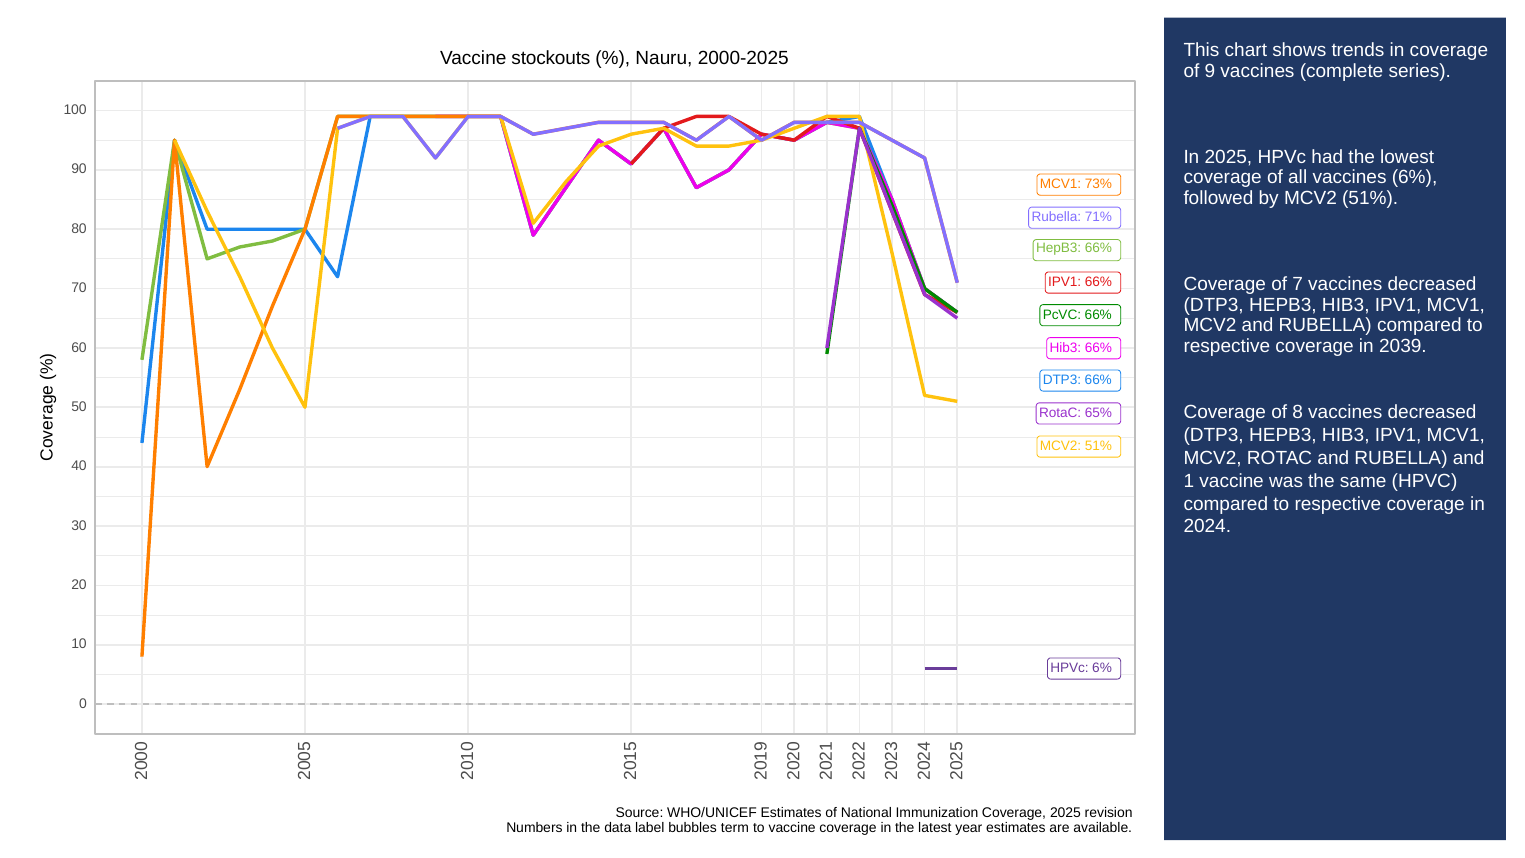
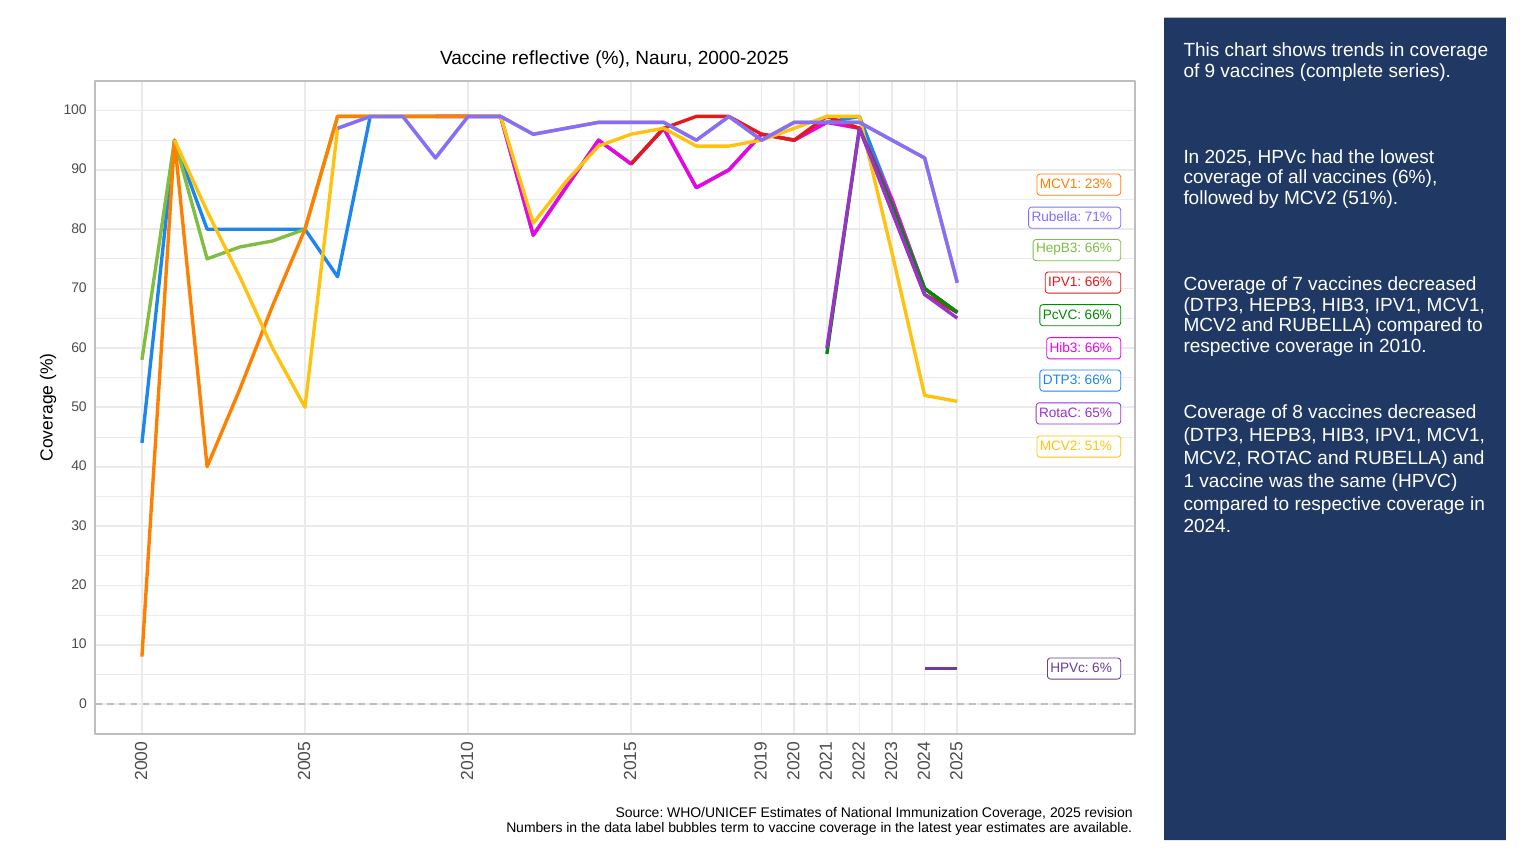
stockouts: stockouts -> reflective
73%: 73% -> 23%
2039: 2039 -> 2010
